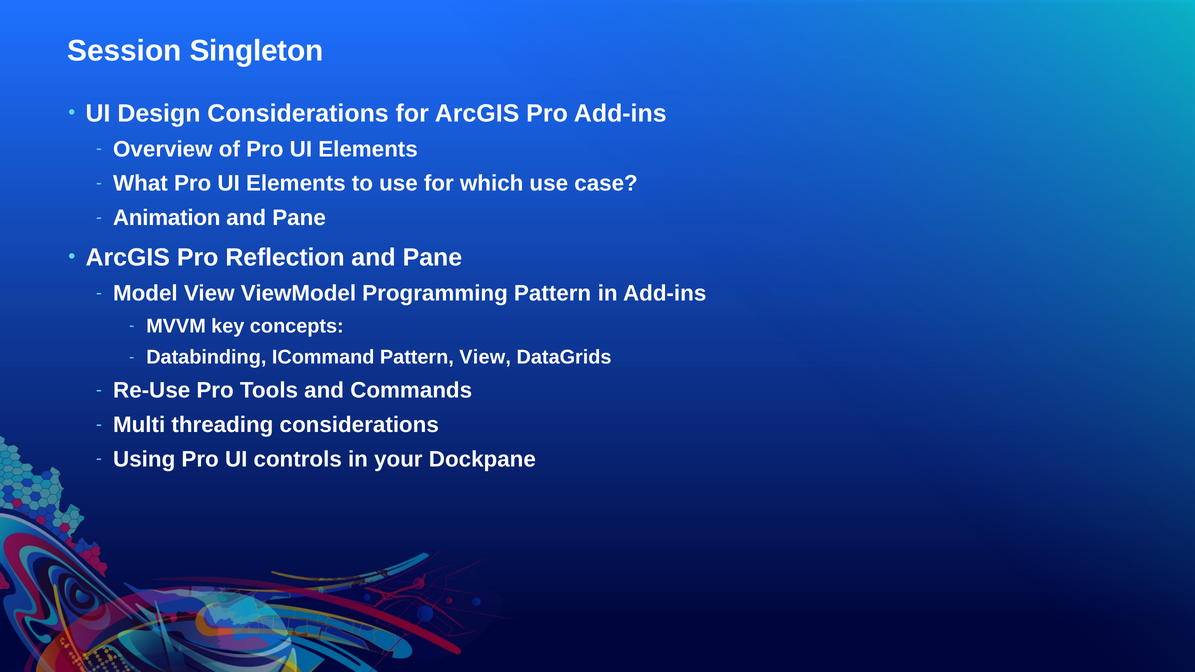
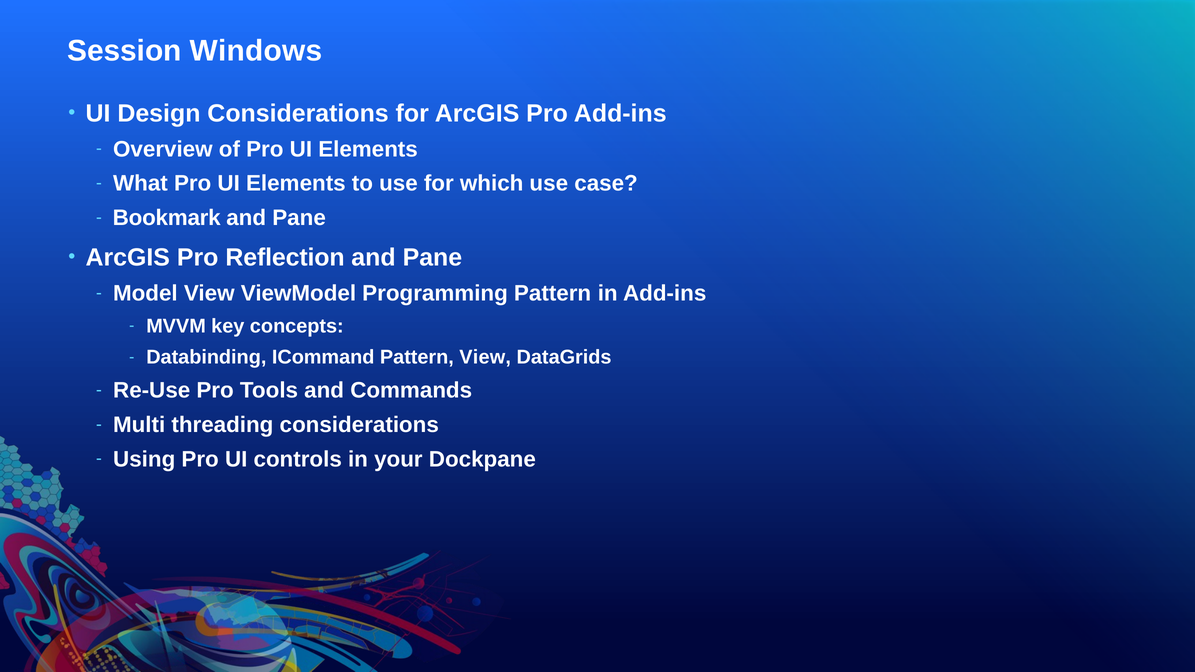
Singleton: Singleton -> Windows
Animation: Animation -> Bookmark
